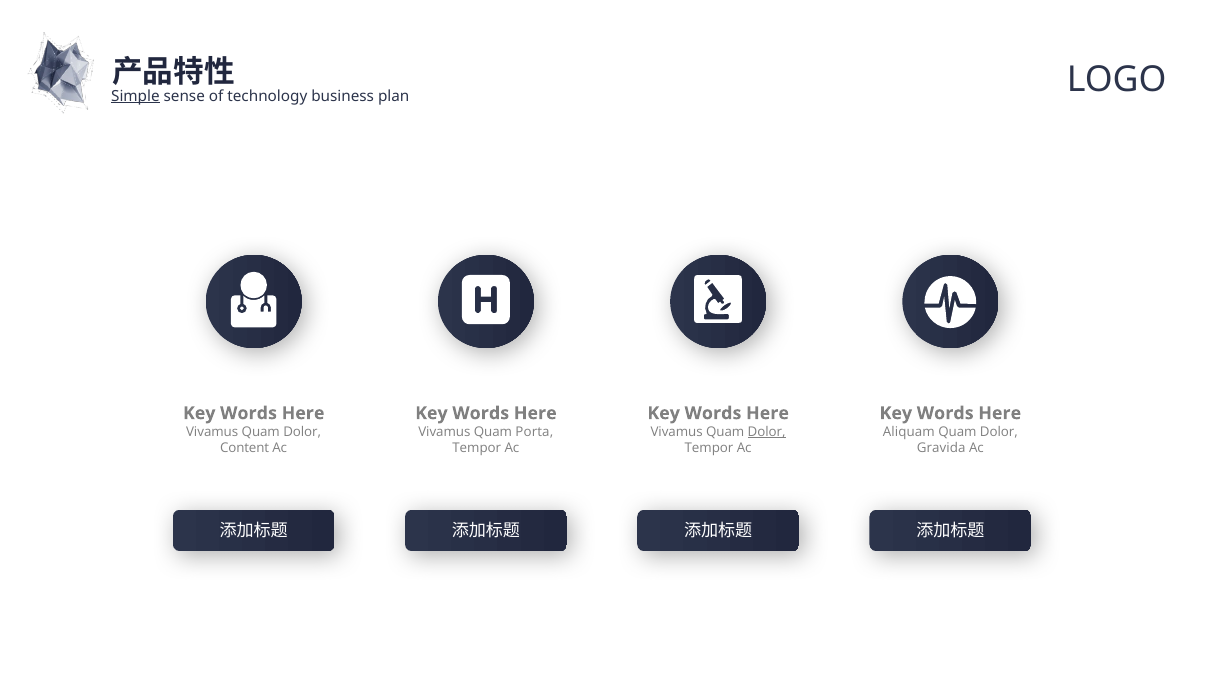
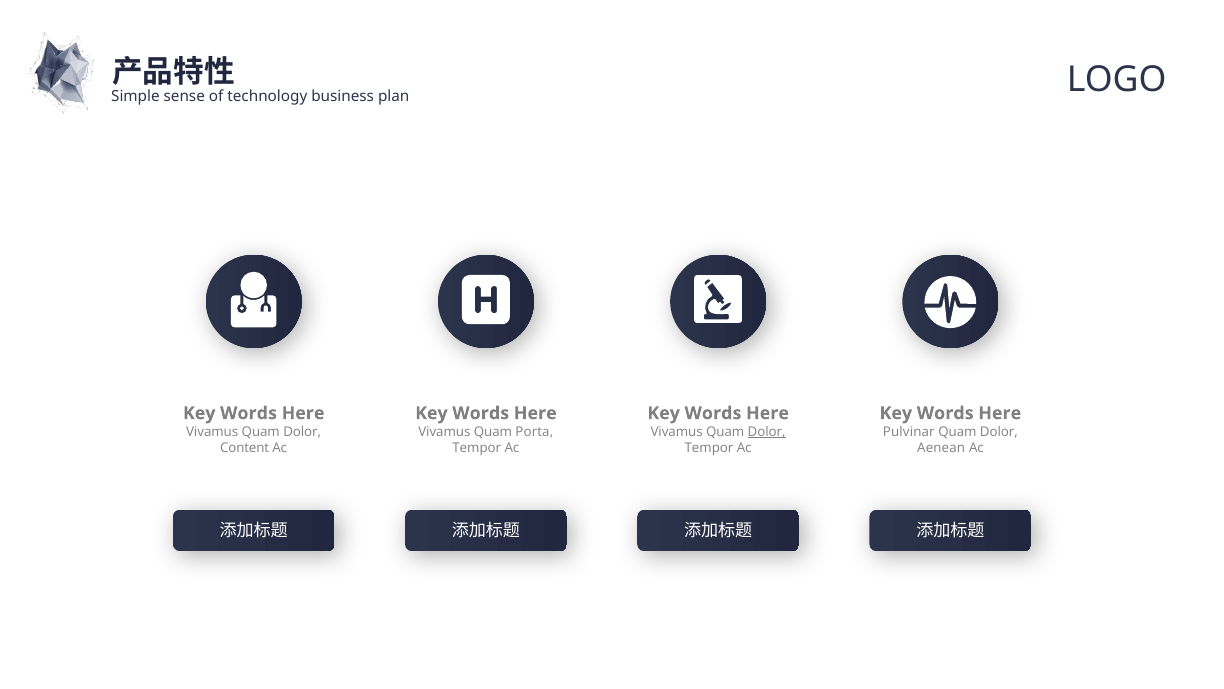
Simple underline: present -> none
Aliquam: Aliquam -> Pulvinar
Gravida: Gravida -> Aenean
